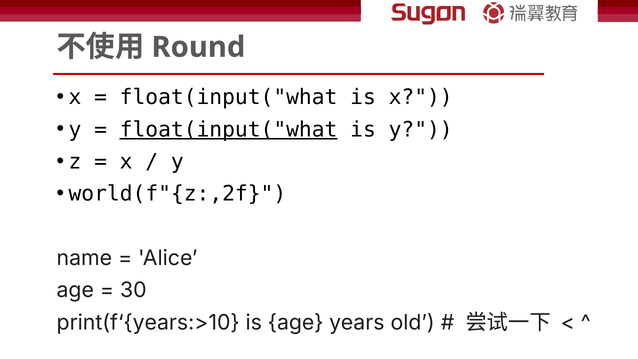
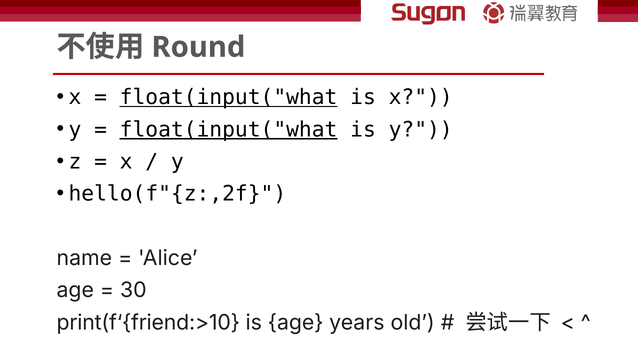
float(input("what at (229, 97) underline: none -> present
world(f"{z:,2f: world(f"{z:,2f -> hello(f"{z:,2f
print(f‘{years:>10: print(f‘{years:>10 -> print(f‘{friend:>10
